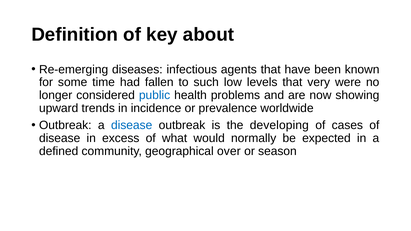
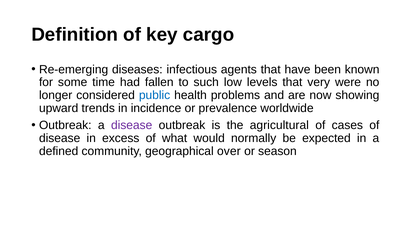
about: about -> cargo
disease at (132, 125) colour: blue -> purple
developing: developing -> agricultural
